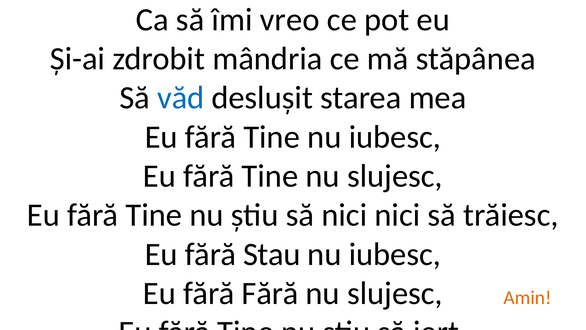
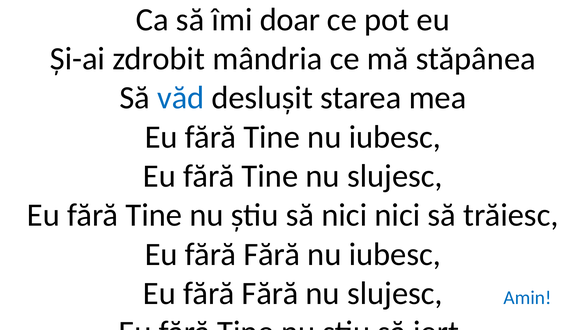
vreo: vreo -> doar
Stau at (272, 254): Stau -> Fără
Amin colour: orange -> blue
